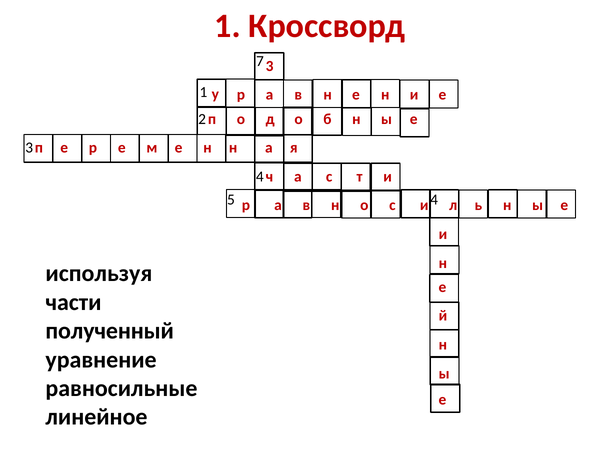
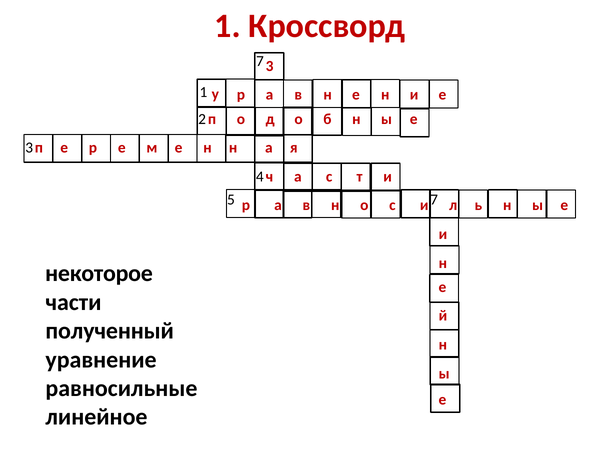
5 4: 4 -> 7
используя: используя -> некоторое
